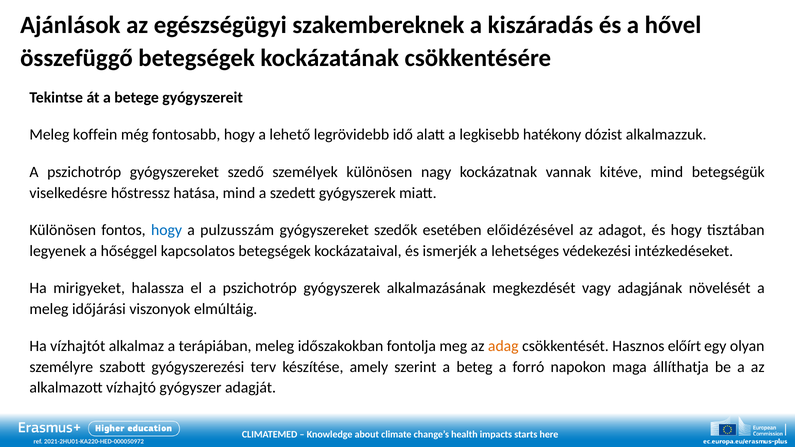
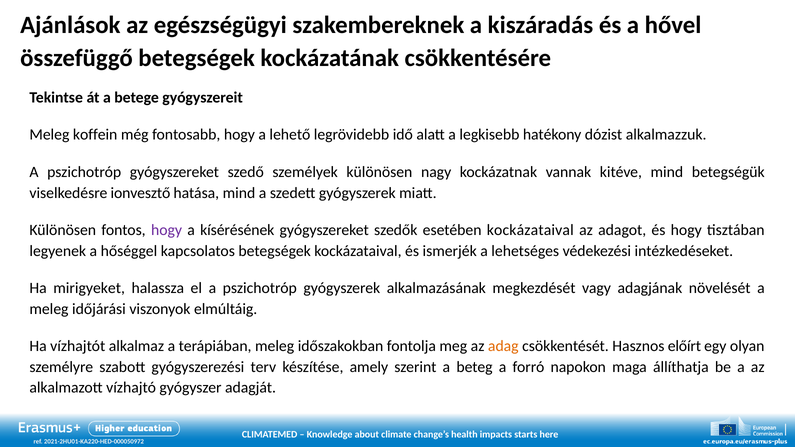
hőstressz: hőstressz -> ionvesztő
hogy at (167, 230) colour: blue -> purple
pulzusszám: pulzusszám -> kísérésének
esetében előidézésével: előidézésével -> kockázataival
